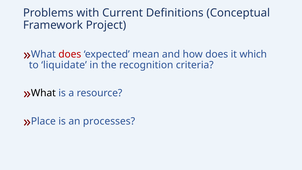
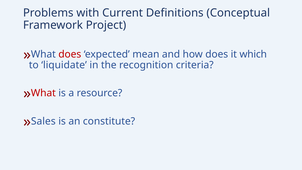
What at (43, 93) colour: black -> red
Place: Place -> Sales
processes: processes -> constitute
